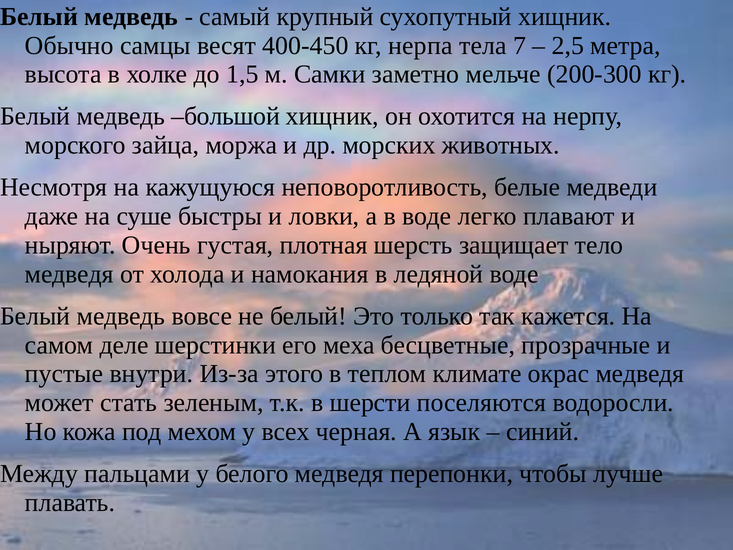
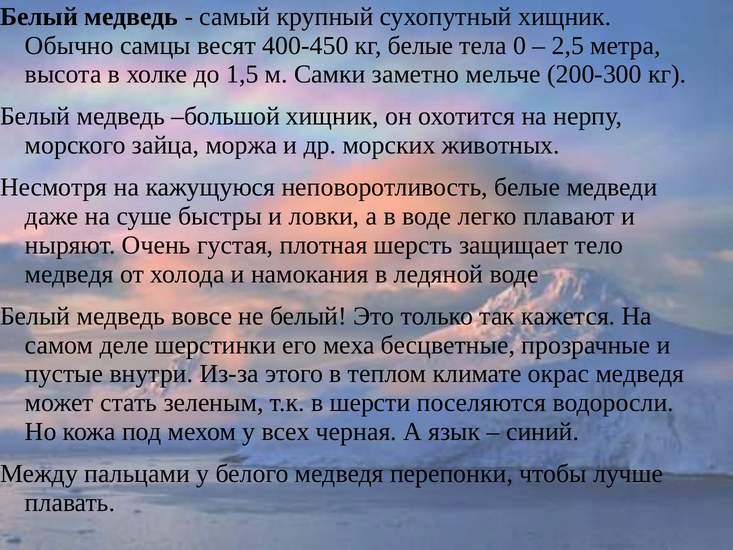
кг нерпа: нерпа -> белые
7: 7 -> 0
